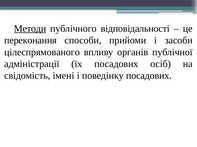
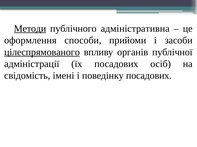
відповідальності: відповідальності -> адміністративна
переконання: переконання -> оформлення
цілеспрямованого underline: none -> present
